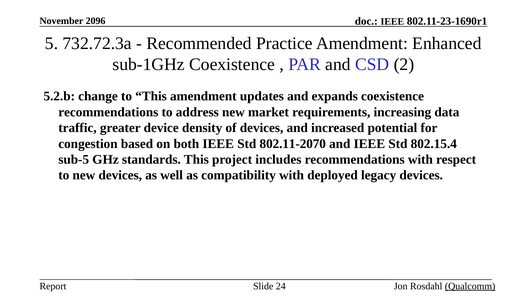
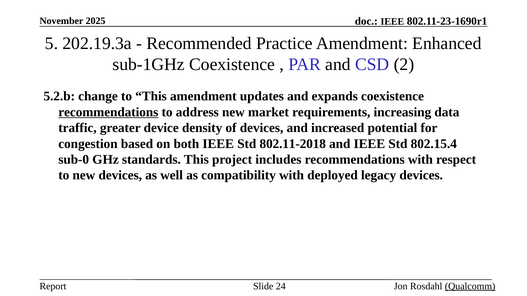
2096: 2096 -> 2025
732.72.3a: 732.72.3a -> 202.19.3a
recommendations at (108, 112) underline: none -> present
802.11-2070: 802.11-2070 -> 802.11-2018
sub-5: sub-5 -> sub-0
